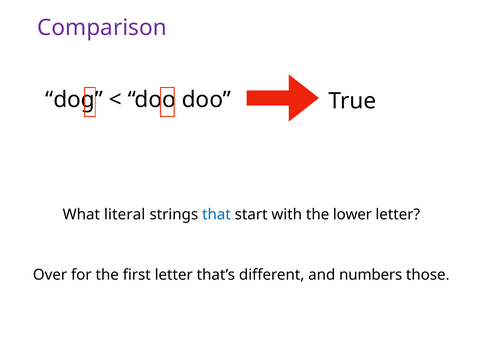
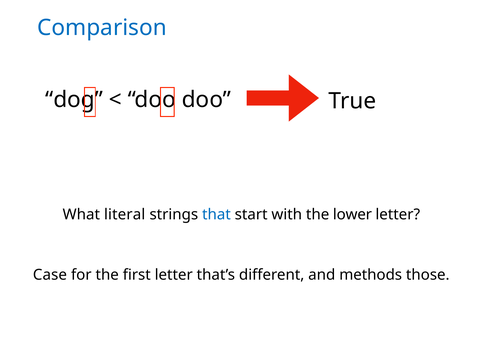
Comparison colour: purple -> blue
Over: Over -> Case
numbers: numbers -> methods
